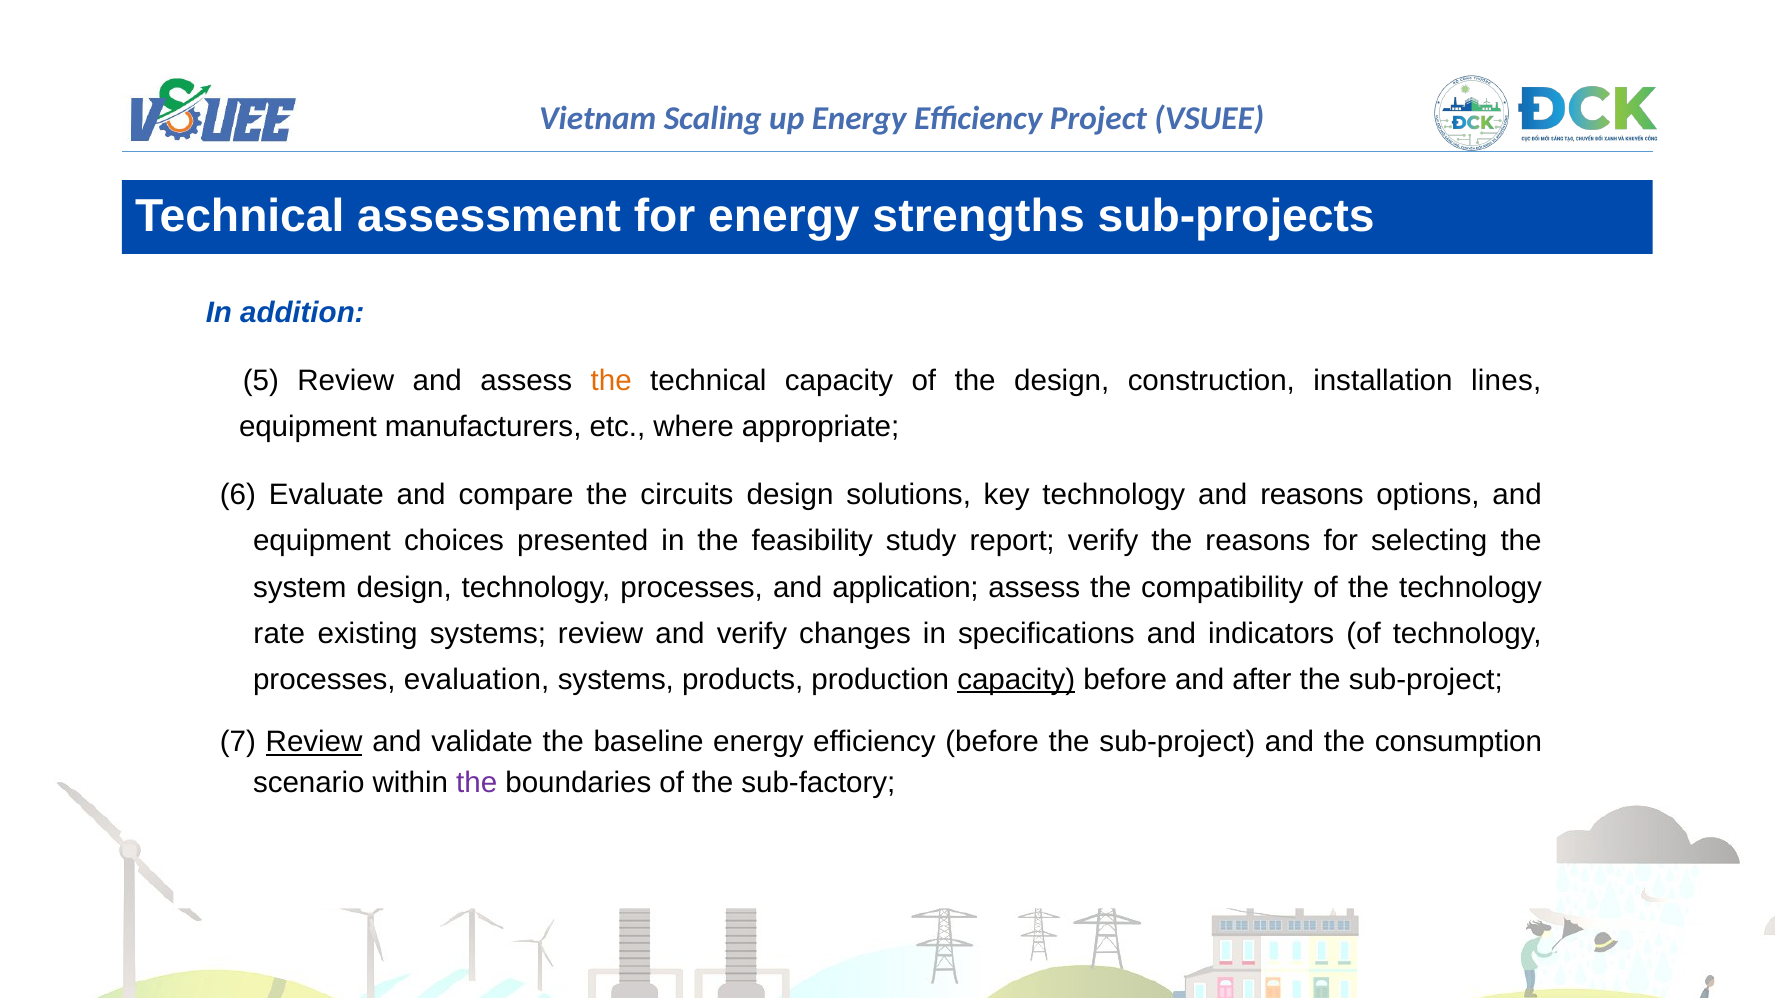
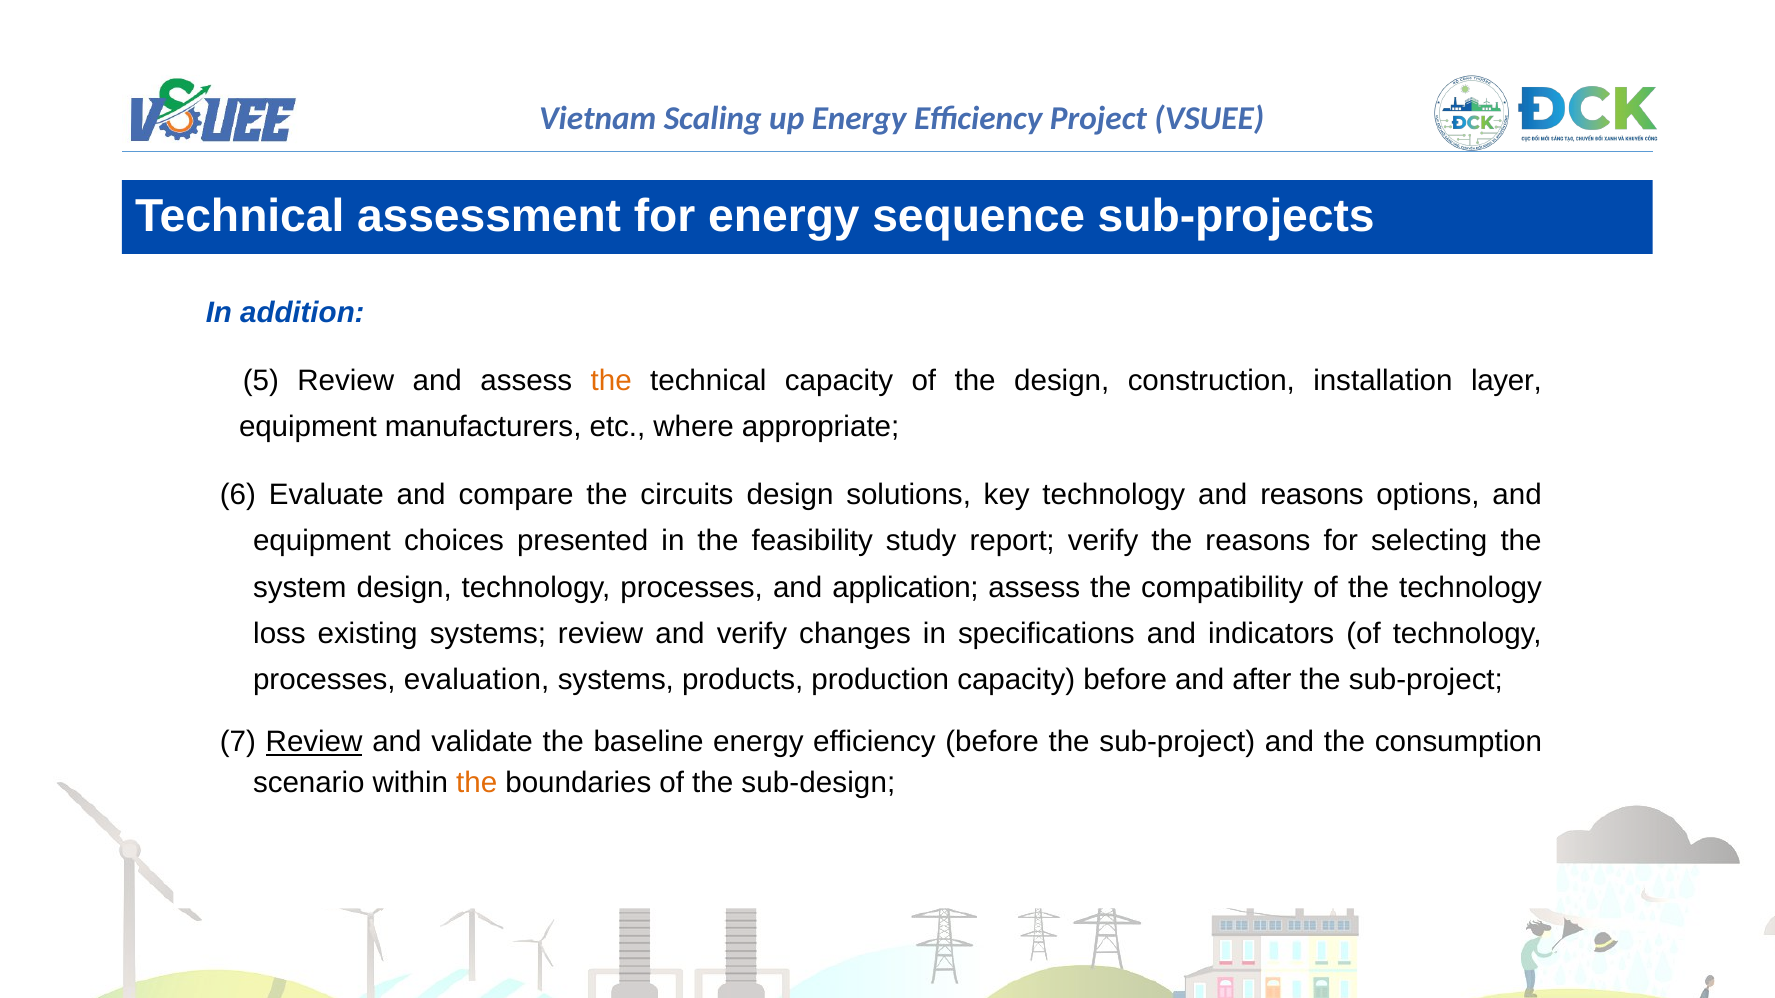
strengths: strengths -> sequence
lines: lines -> layer
rate: rate -> loss
capacity at (1016, 680) underline: present -> none
the at (477, 783) colour: purple -> orange
sub-factory: sub-factory -> sub-design
